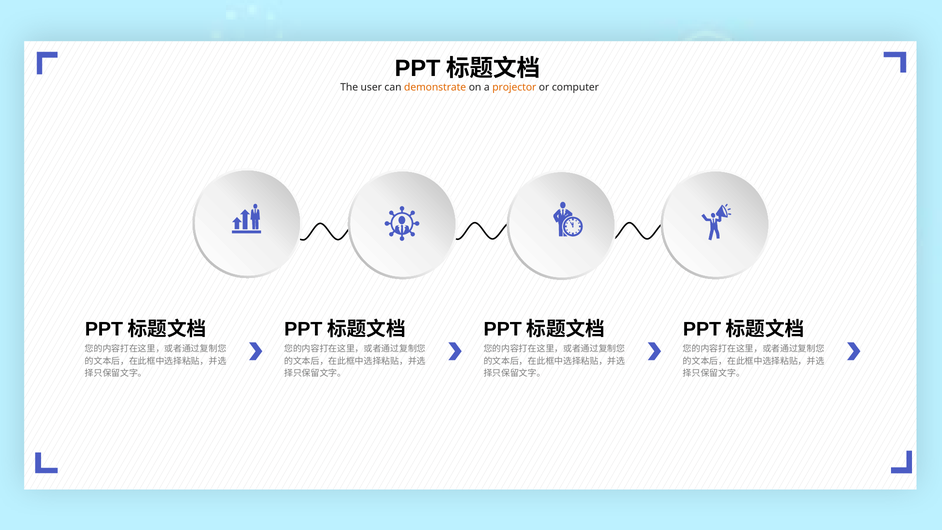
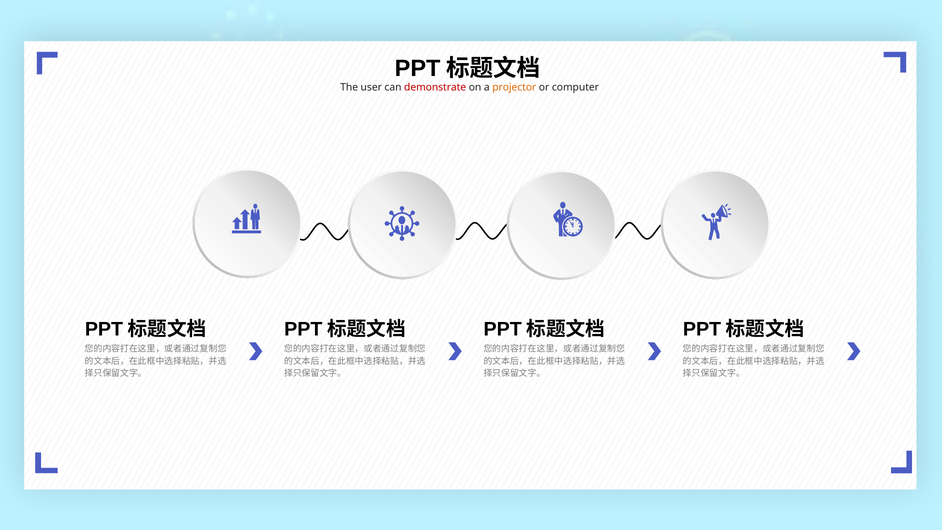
demonstrate colour: orange -> red
